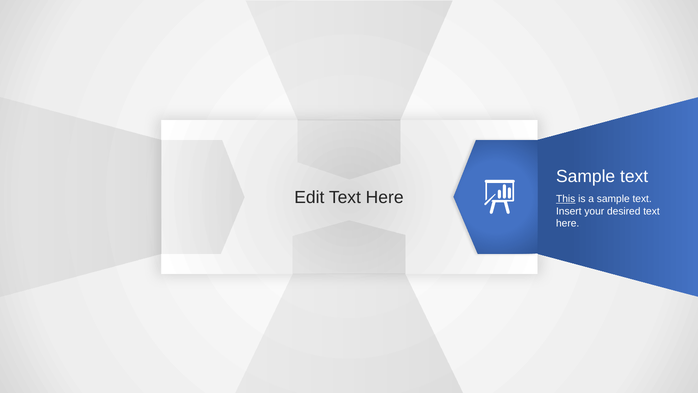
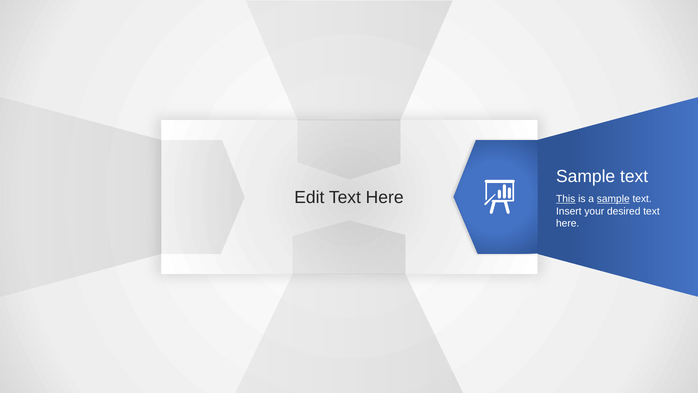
sample at (613, 199) underline: none -> present
